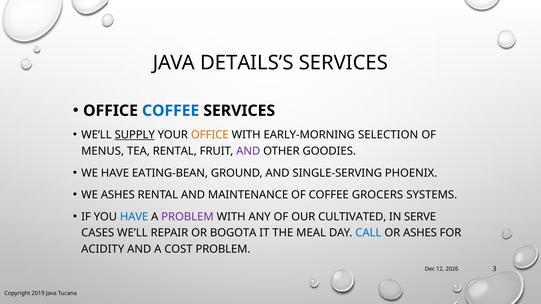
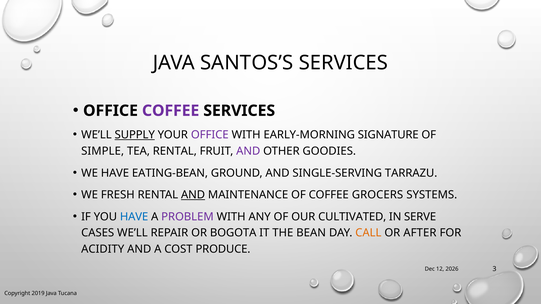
DETAILS’S: DETAILS’S -> SANTOS’S
COFFEE at (171, 111) colour: blue -> purple
OFFICE at (210, 135) colour: orange -> purple
SELECTION: SELECTION -> SIGNATURE
MENUS: MENUS -> SIMPLE
PHOENIX: PHOENIX -> TARRAZU
WE ASHES: ASHES -> FRESH
AND at (193, 195) underline: none -> present
MEAL: MEAL -> BEAN
CALL colour: blue -> orange
OR ASHES: ASHES -> AFTER
COST PROBLEM: PROBLEM -> PRODUCE
